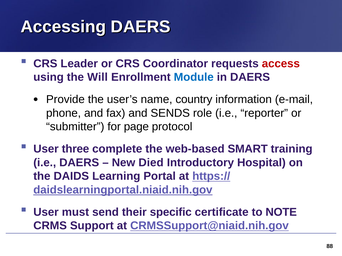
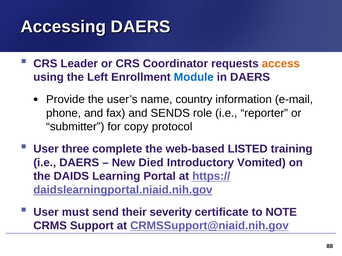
access colour: red -> orange
Will: Will -> Left
page: page -> copy
SMART: SMART -> LISTED
Hospital: Hospital -> Vomited
specific: specific -> severity
